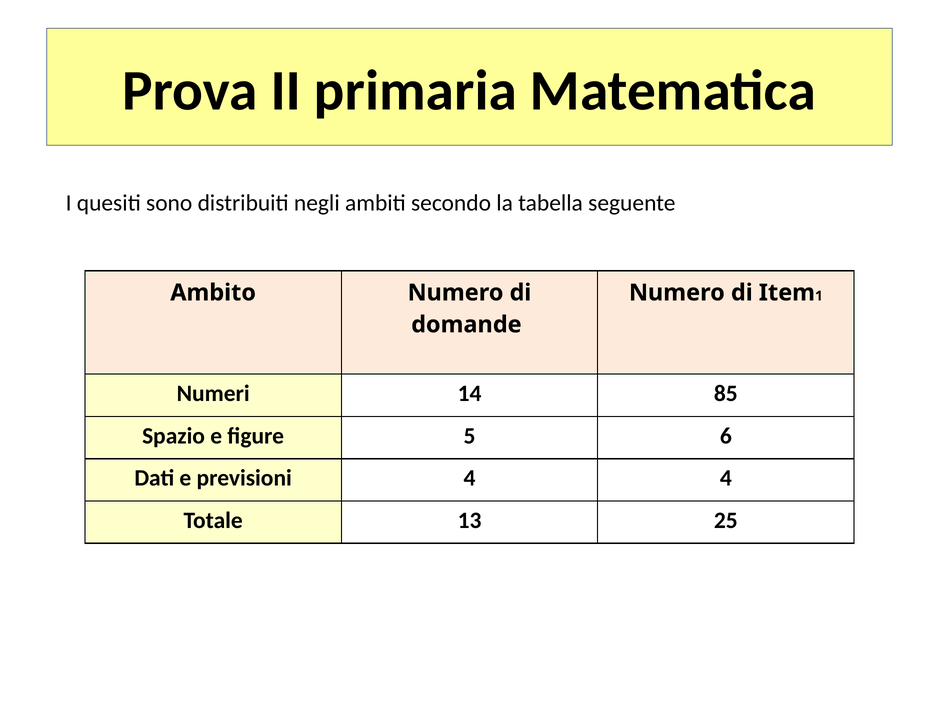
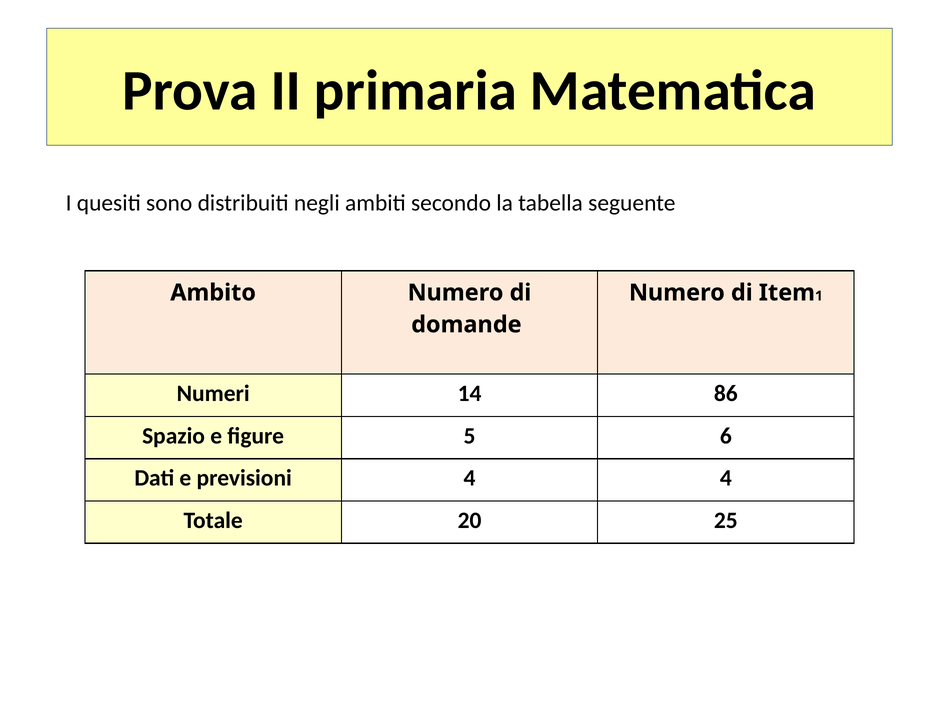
85: 85 -> 86
13: 13 -> 20
